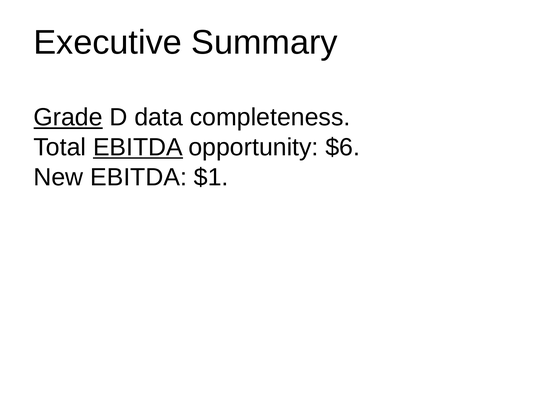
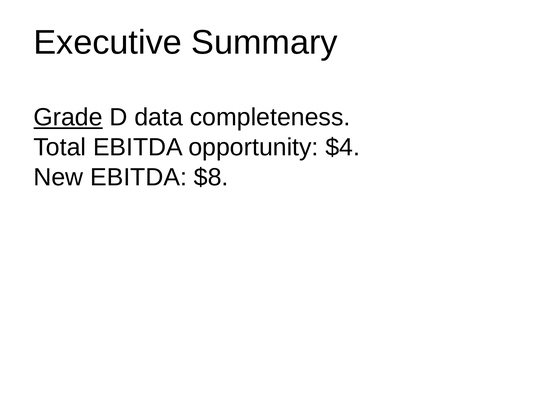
EBITDA at (138, 147) underline: present -> none
$6: $6 -> $4
$1: $1 -> $8
